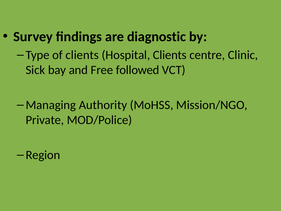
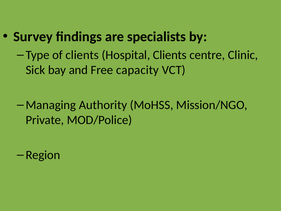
diagnostic: diagnostic -> specialists
followed: followed -> capacity
